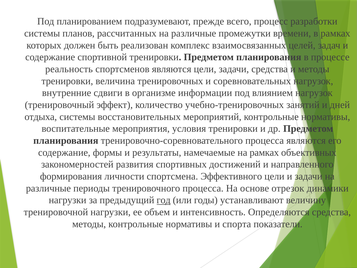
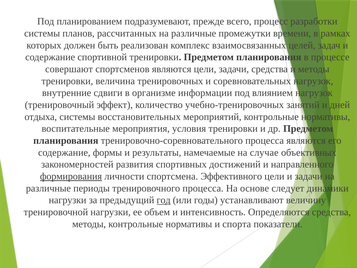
реальность: реальность -> совершают
на рамках: рамках -> случае
формирования underline: none -> present
отрезок: отрезок -> следует
